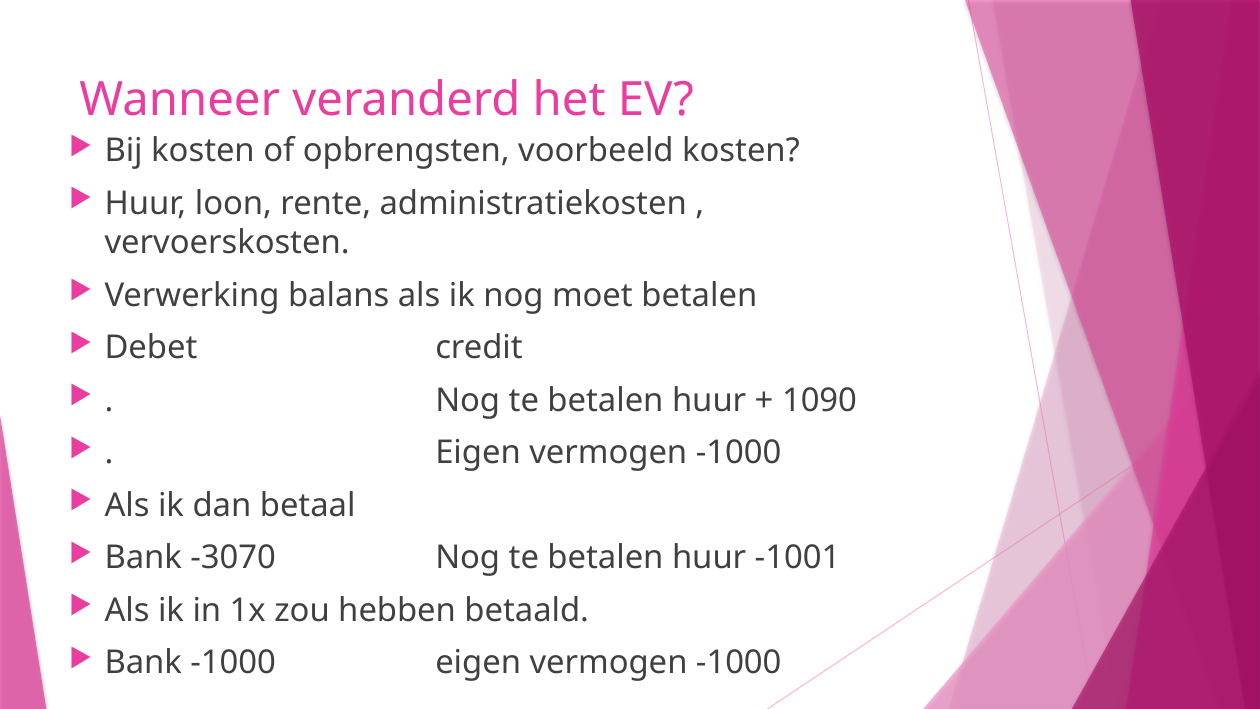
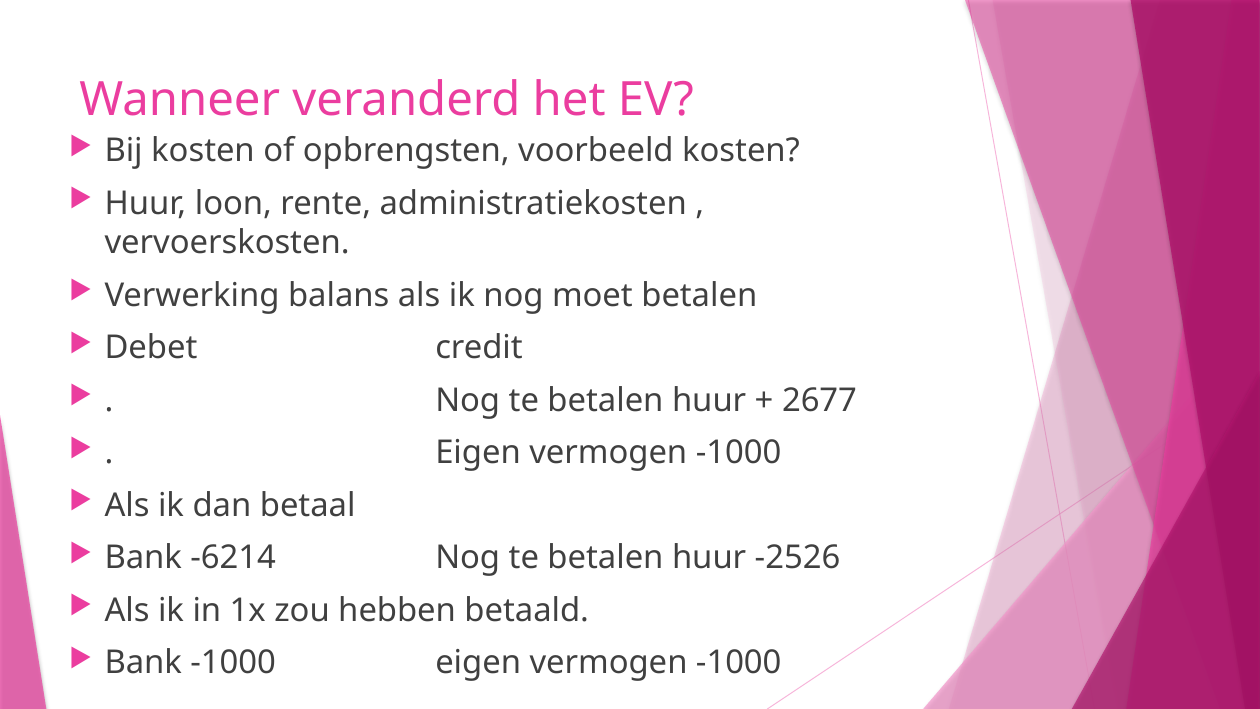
1090: 1090 -> 2677
-3070: -3070 -> -6214
-1001: -1001 -> -2526
